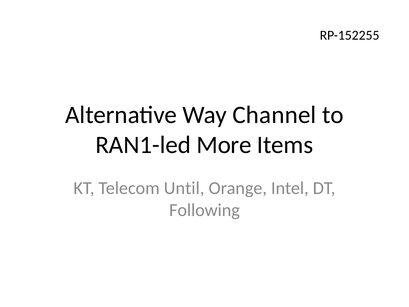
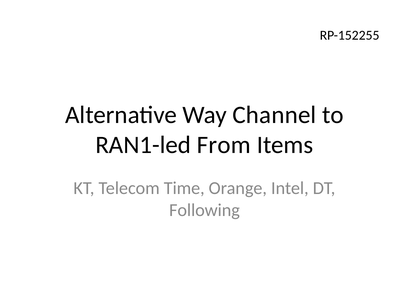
More: More -> From
Until: Until -> Time
